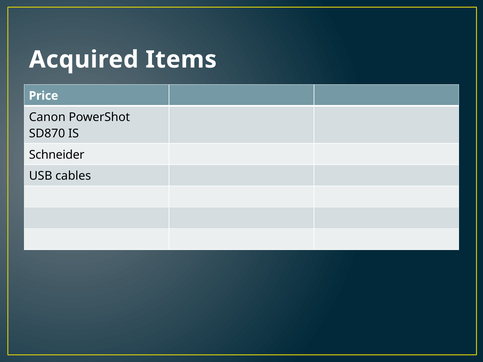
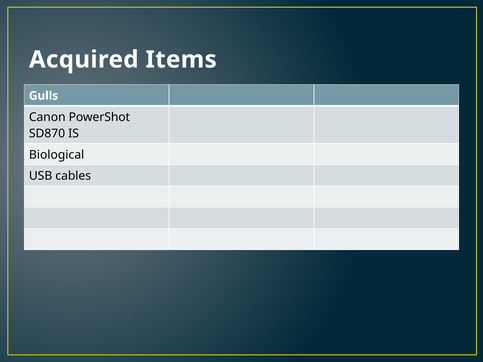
Price: Price -> Gulls
Schneider: Schneider -> Biological
